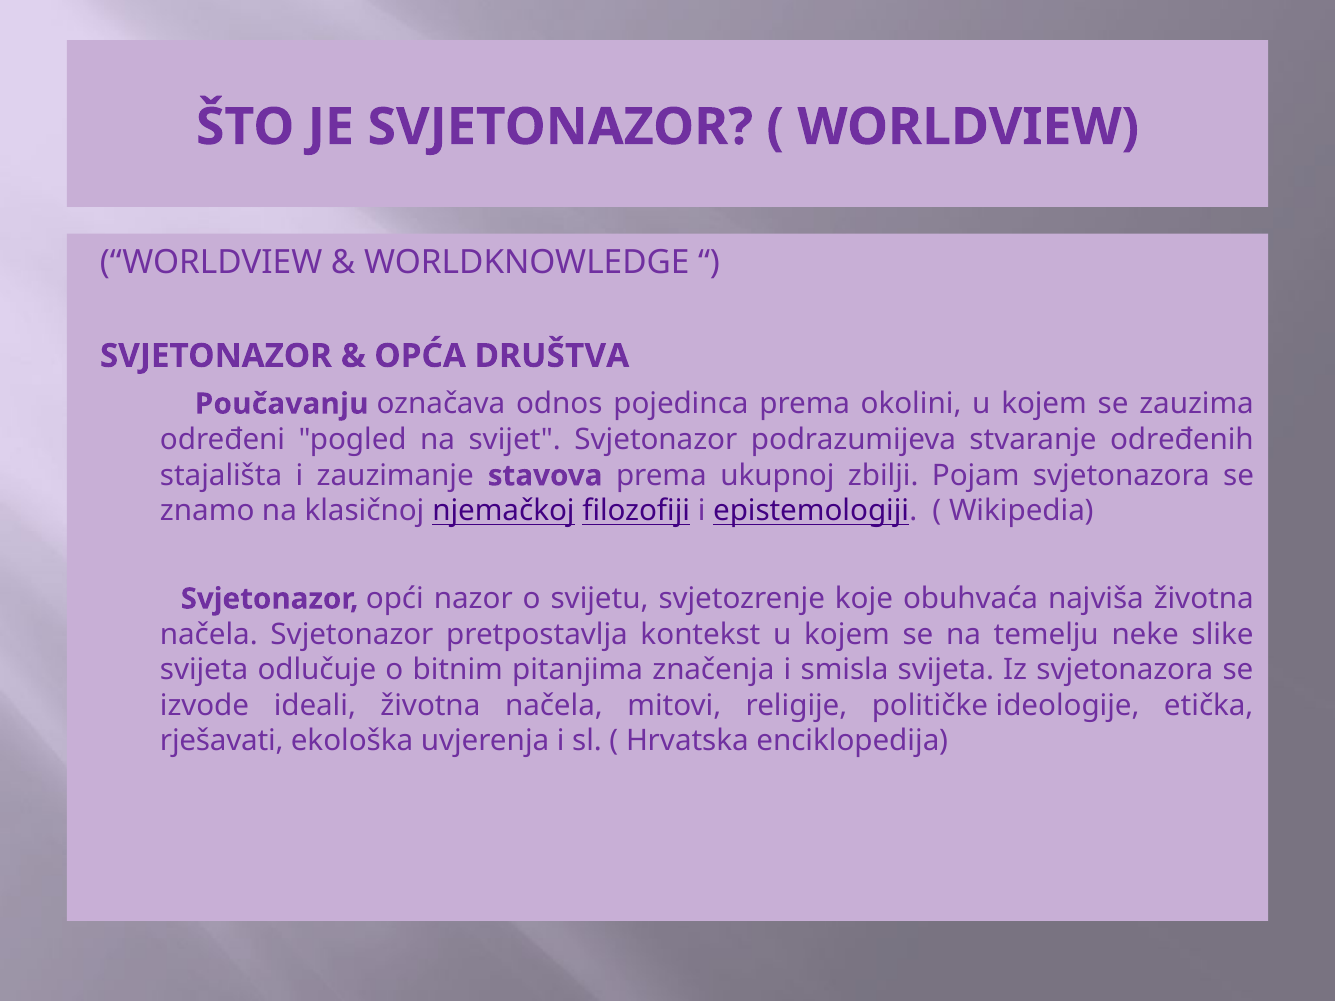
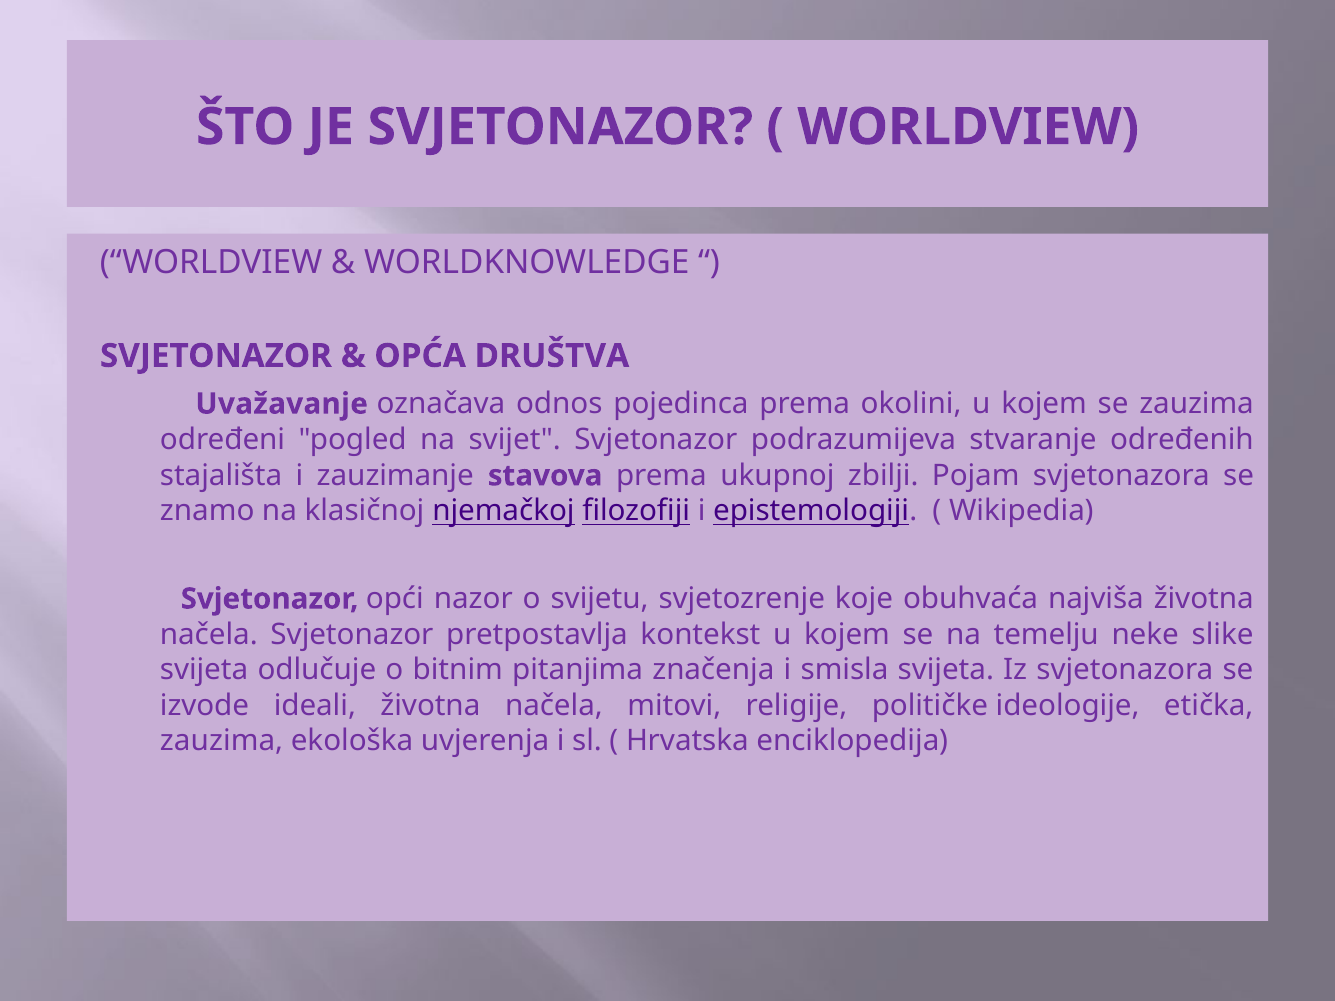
Poučavanju: Poučavanju -> Uvažavanje
rješavati at (222, 741): rješavati -> zauzima
